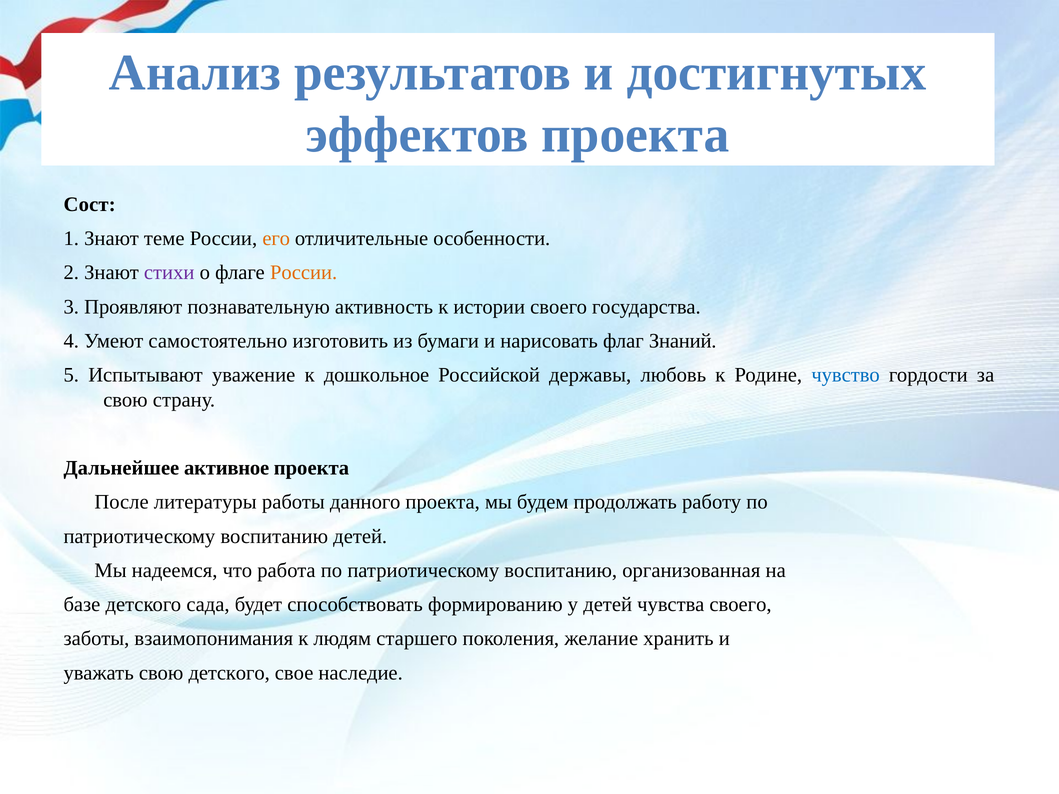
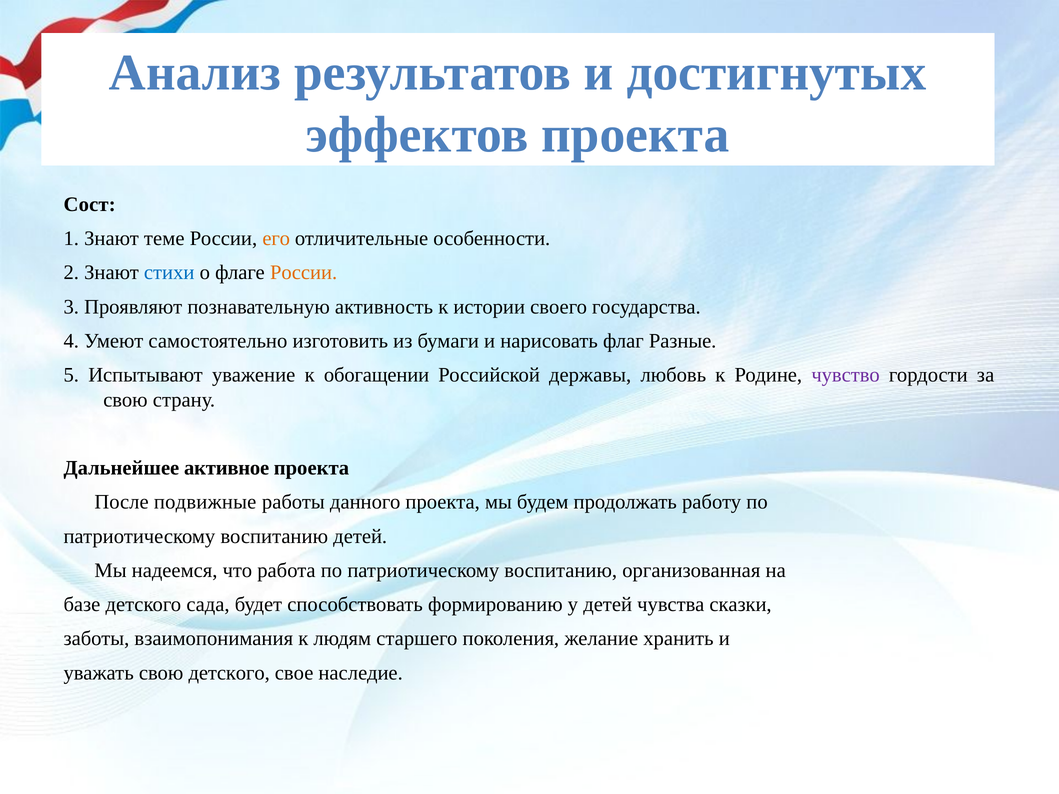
стихи colour: purple -> blue
Знаний: Знаний -> Разные
дошкольное: дошкольное -> обогащении
чувство colour: blue -> purple
литературы: литературы -> подвижные
чувства своего: своего -> сказки
